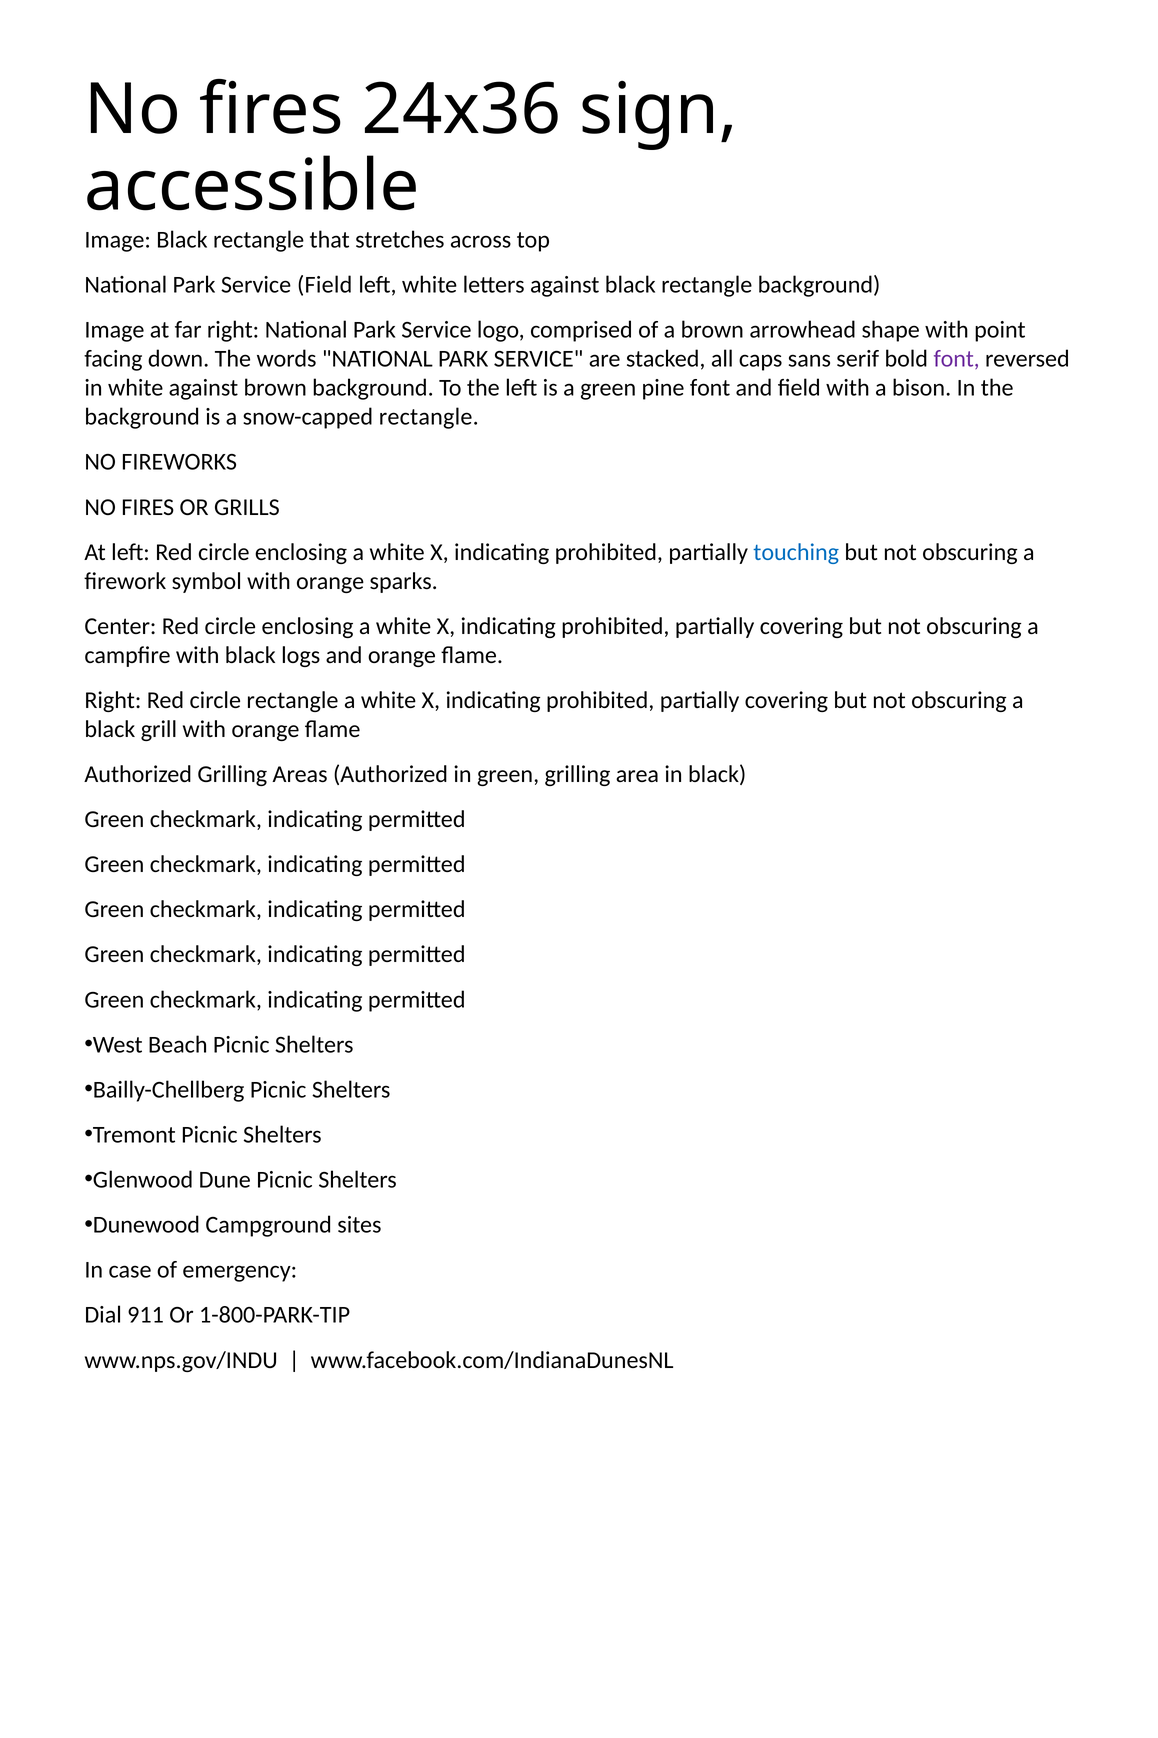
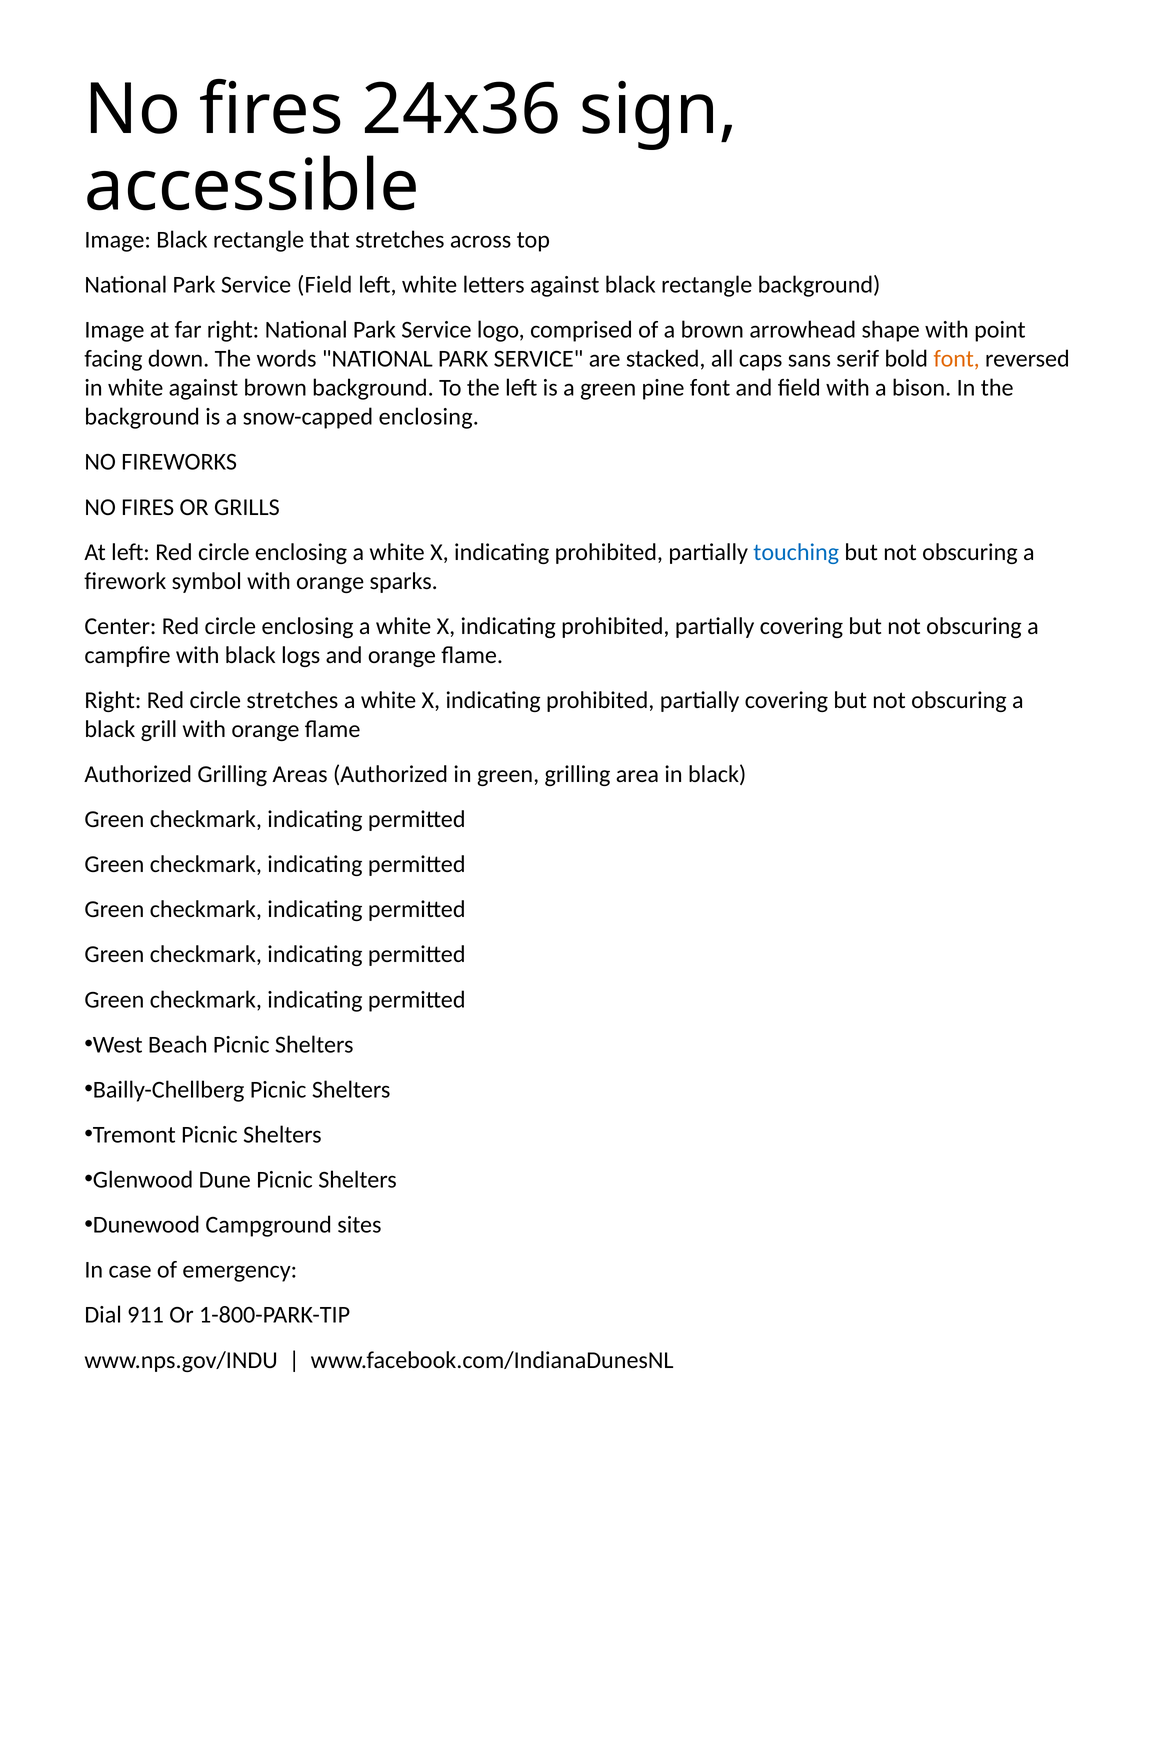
font at (957, 359) colour: purple -> orange
snow-capped rectangle: rectangle -> enclosing
circle rectangle: rectangle -> stretches
